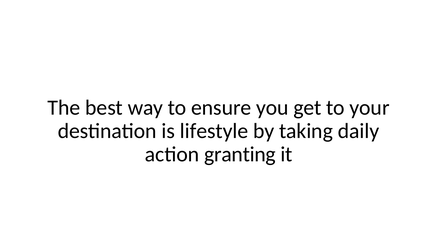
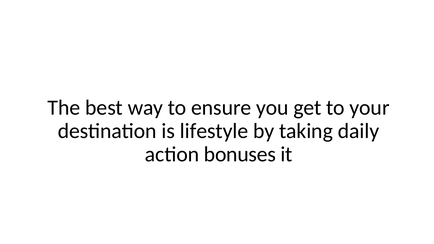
granting: granting -> bonuses
